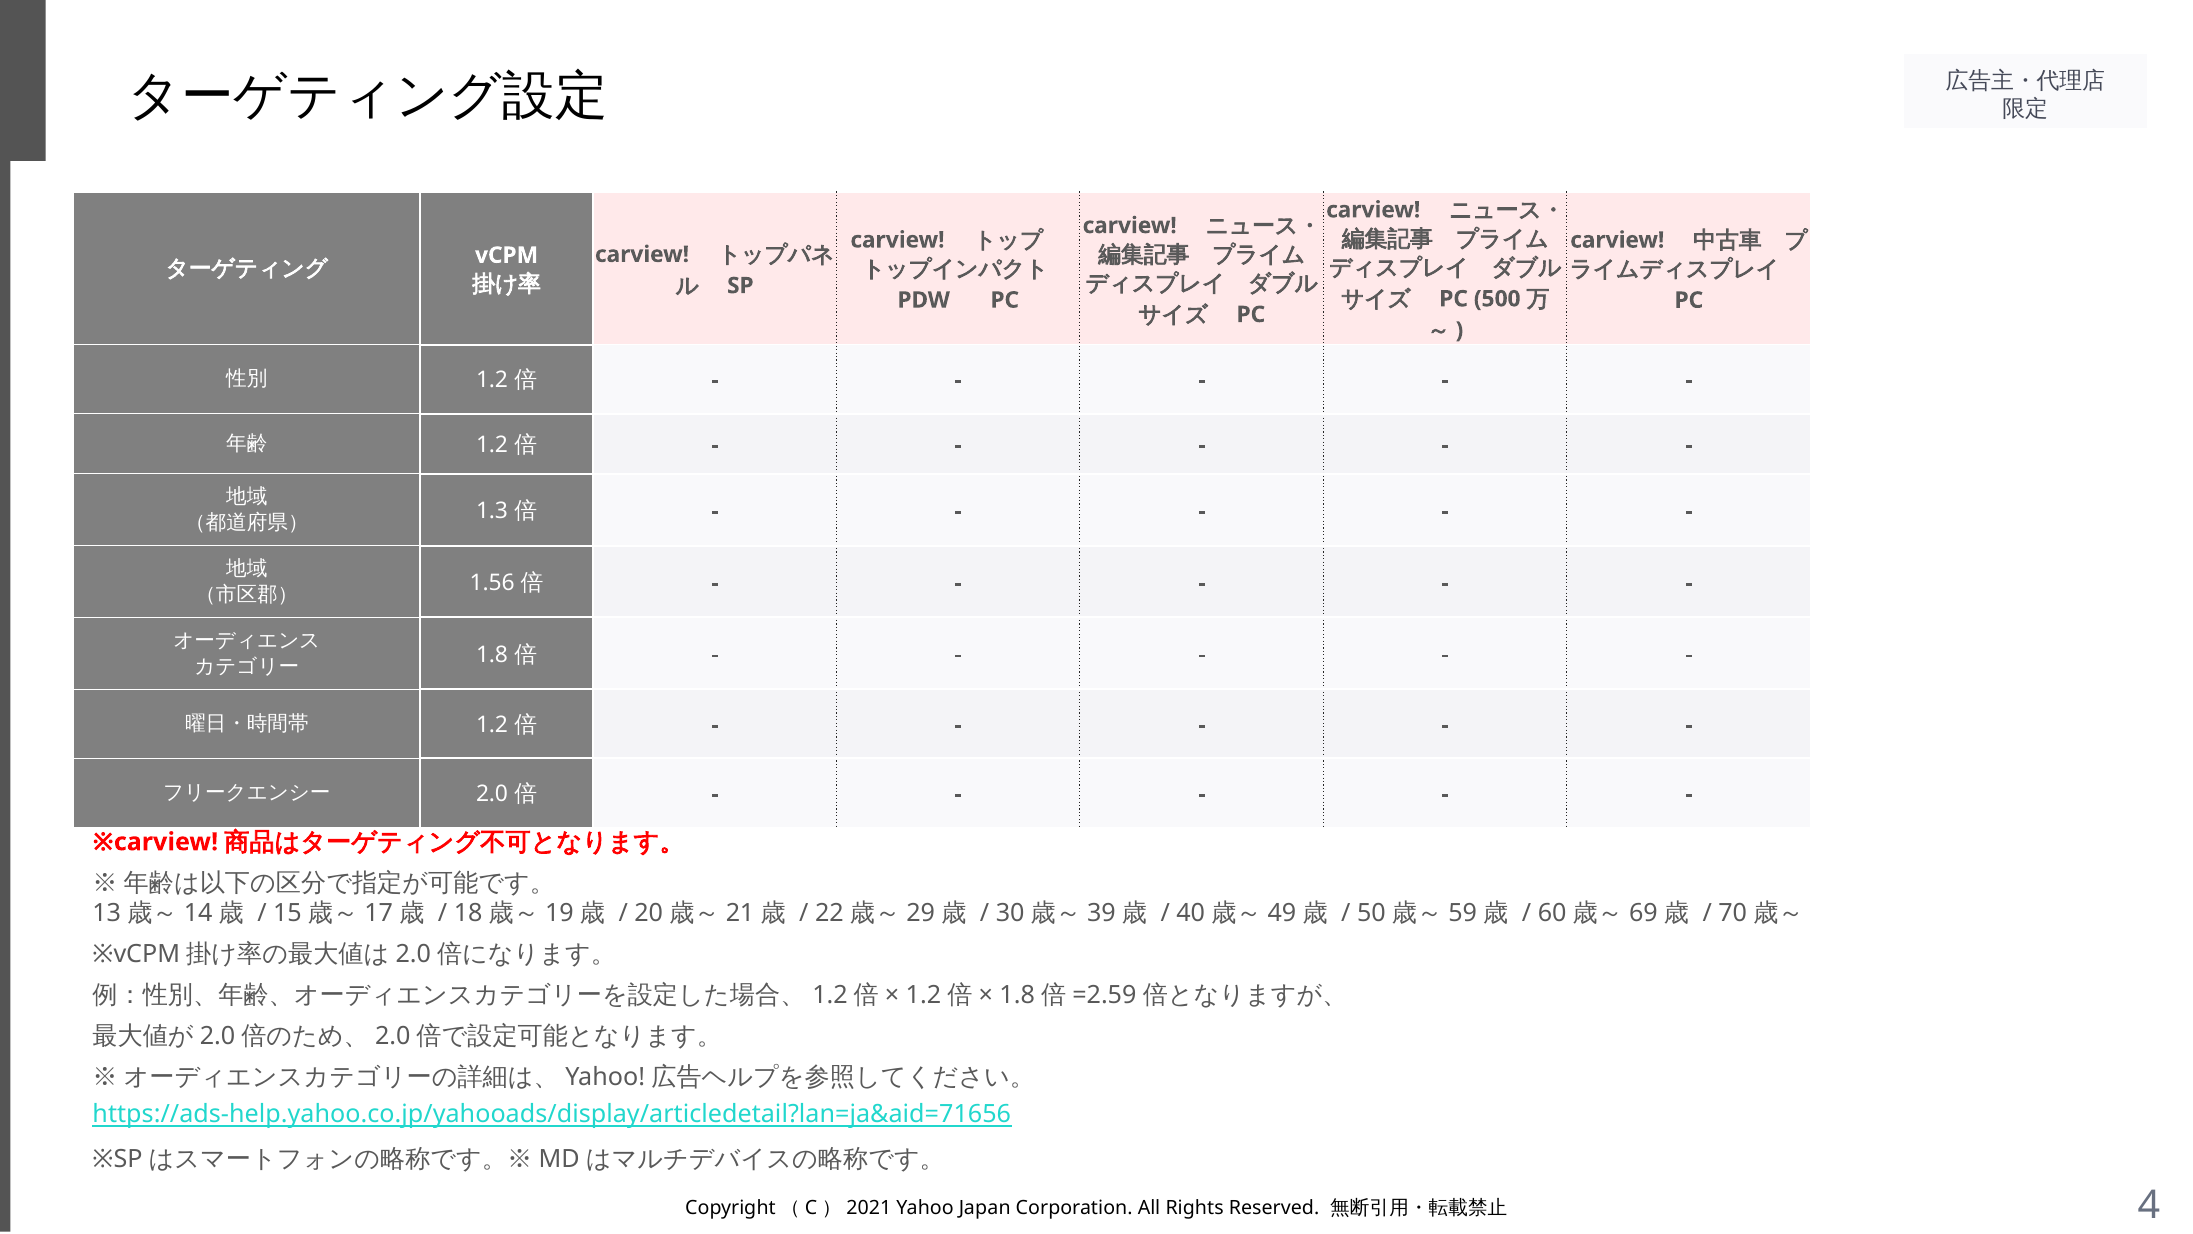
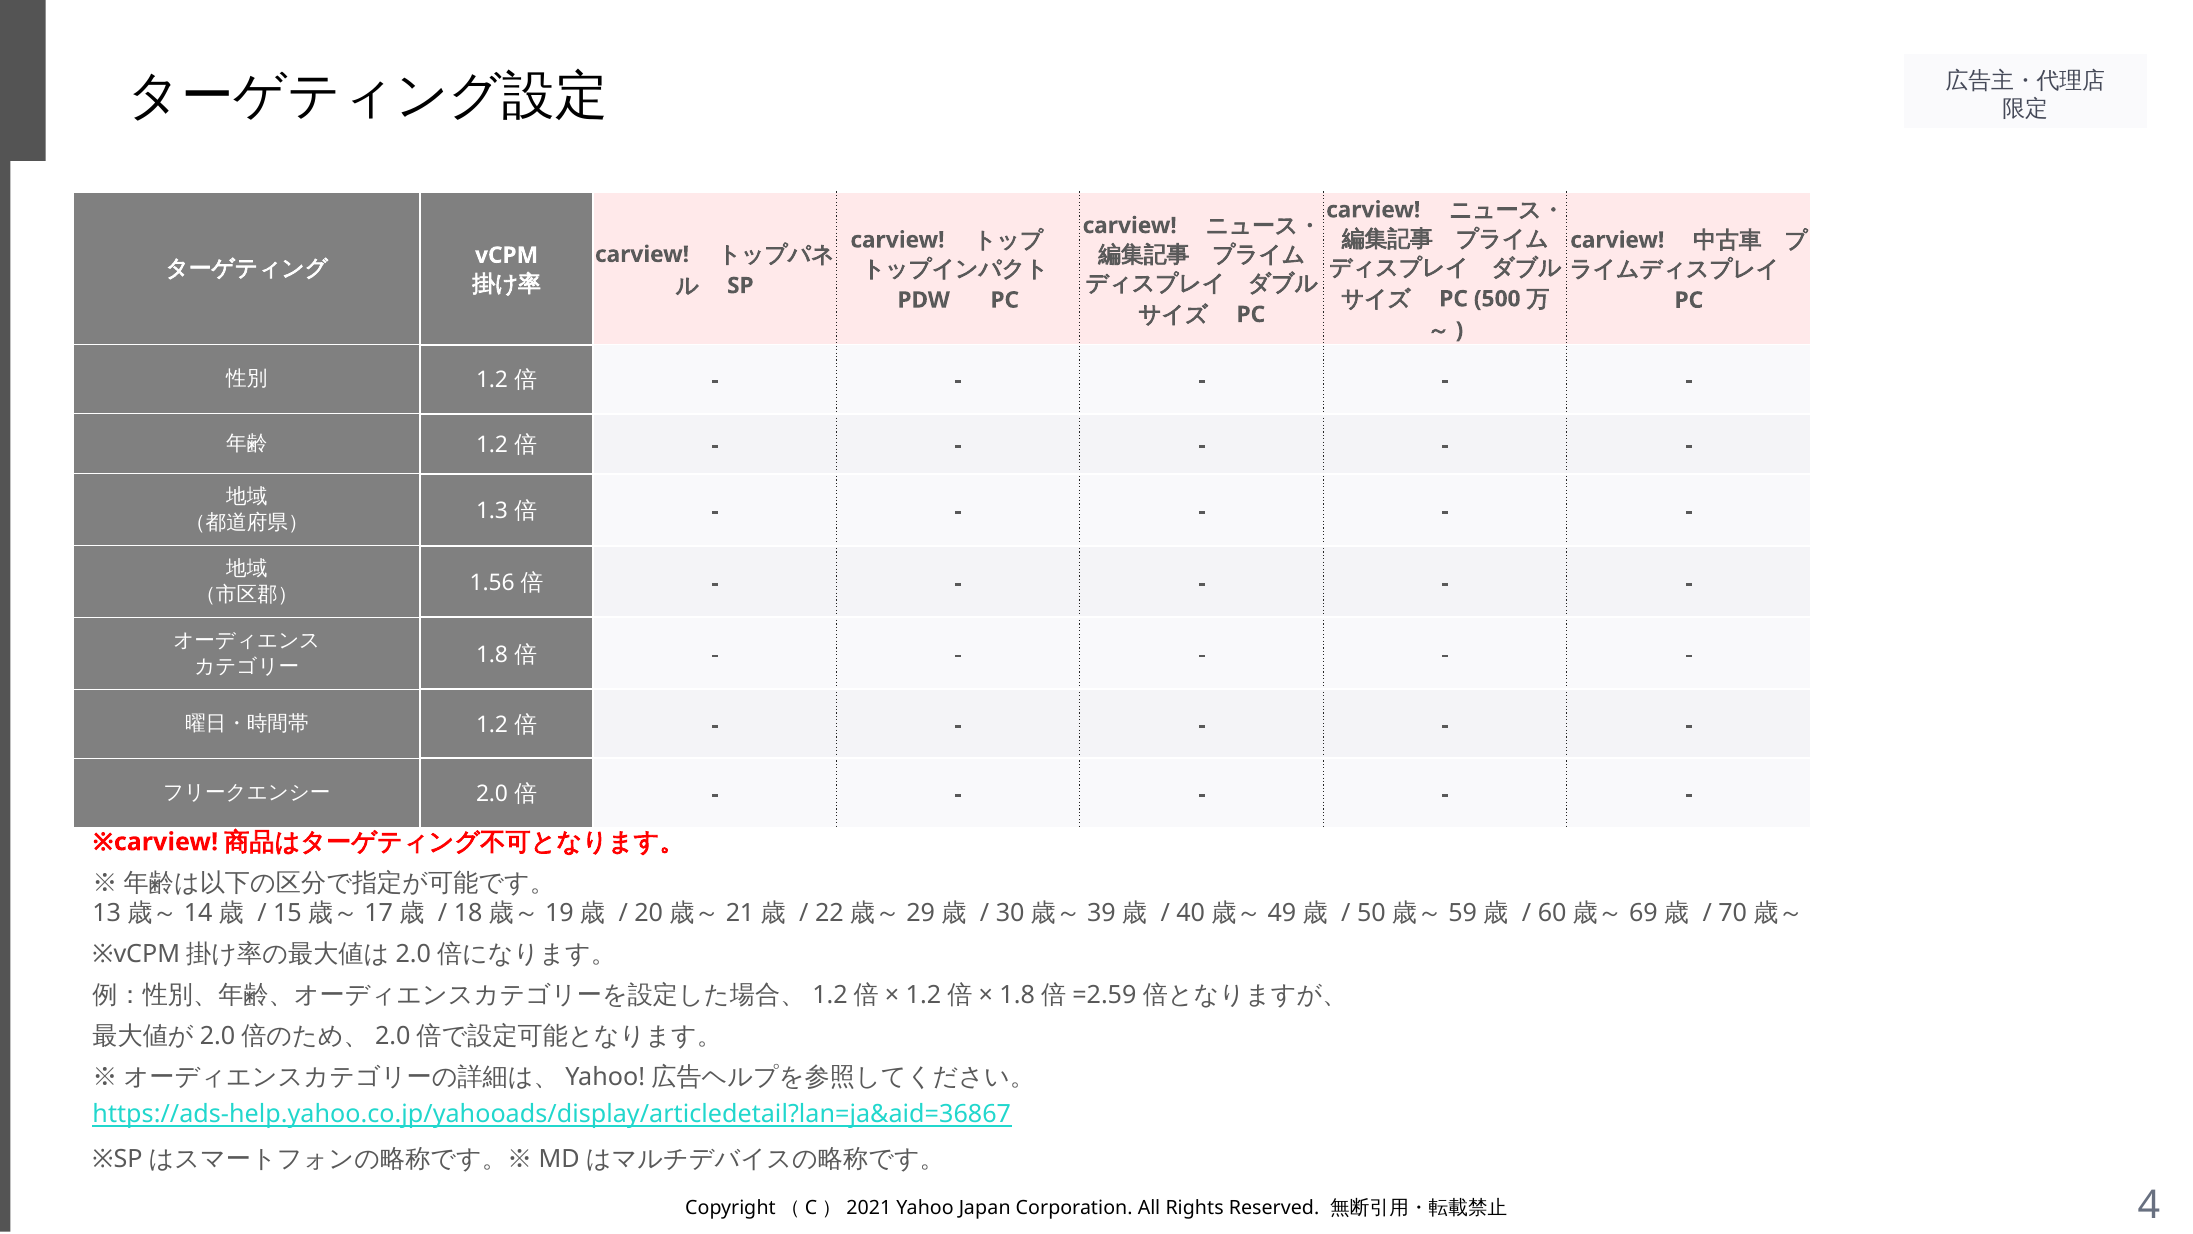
https://ads-help.yahoo.co.jp/yahooads/display/articledetail?lan=ja&aid=71656: https://ads-help.yahoo.co.jp/yahooads/display/articledetail?lan=ja&aid=71656 -> https://ads-help.yahoo.co.jp/yahooads/display/articledetail?lan=ja&aid=36867
